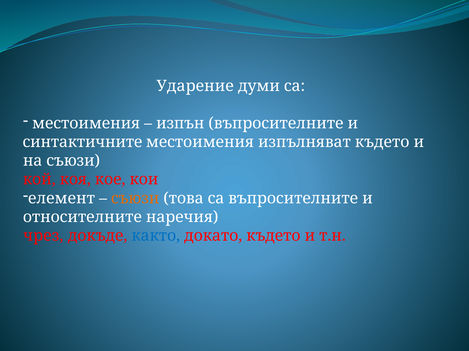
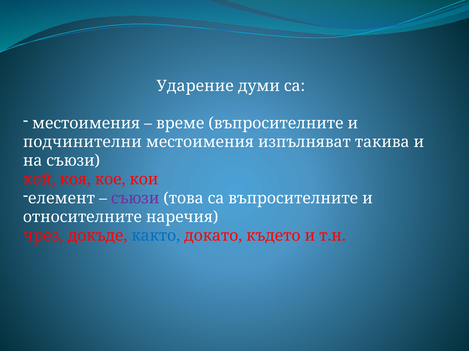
изпън: изпън -> време
синтактичните: синтактичните -> подчинителни
изпълняват където: където -> такива
съюзи at (135, 199) colour: orange -> purple
